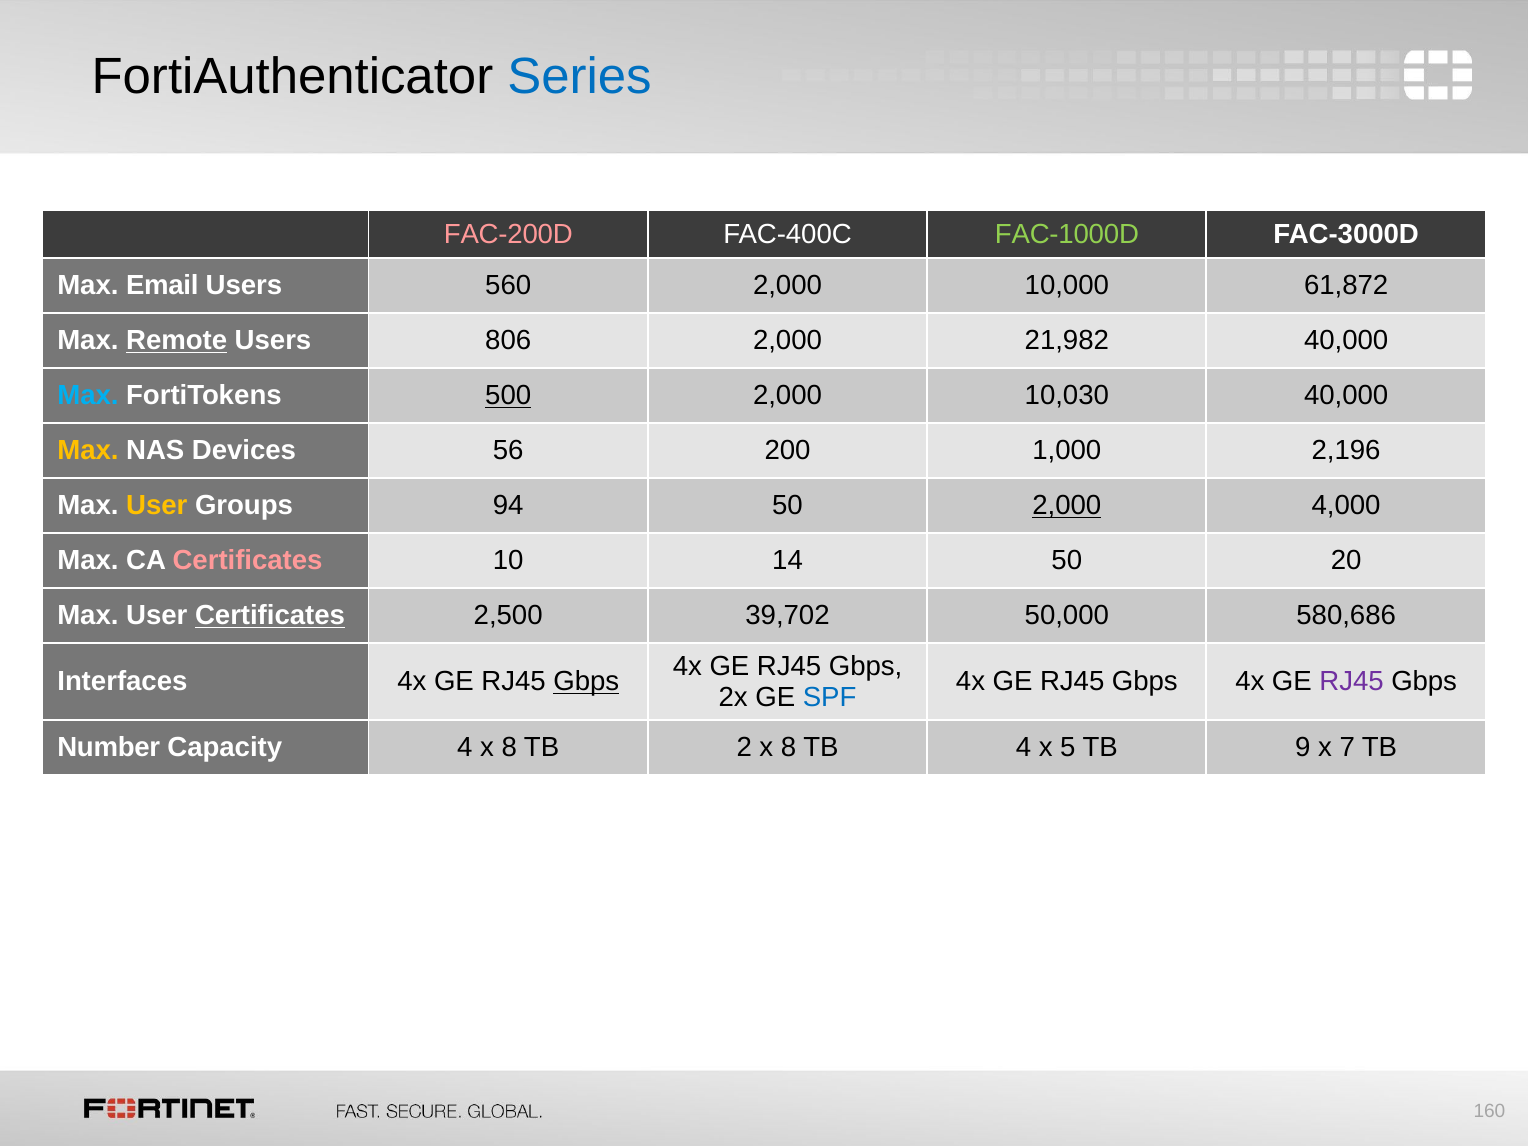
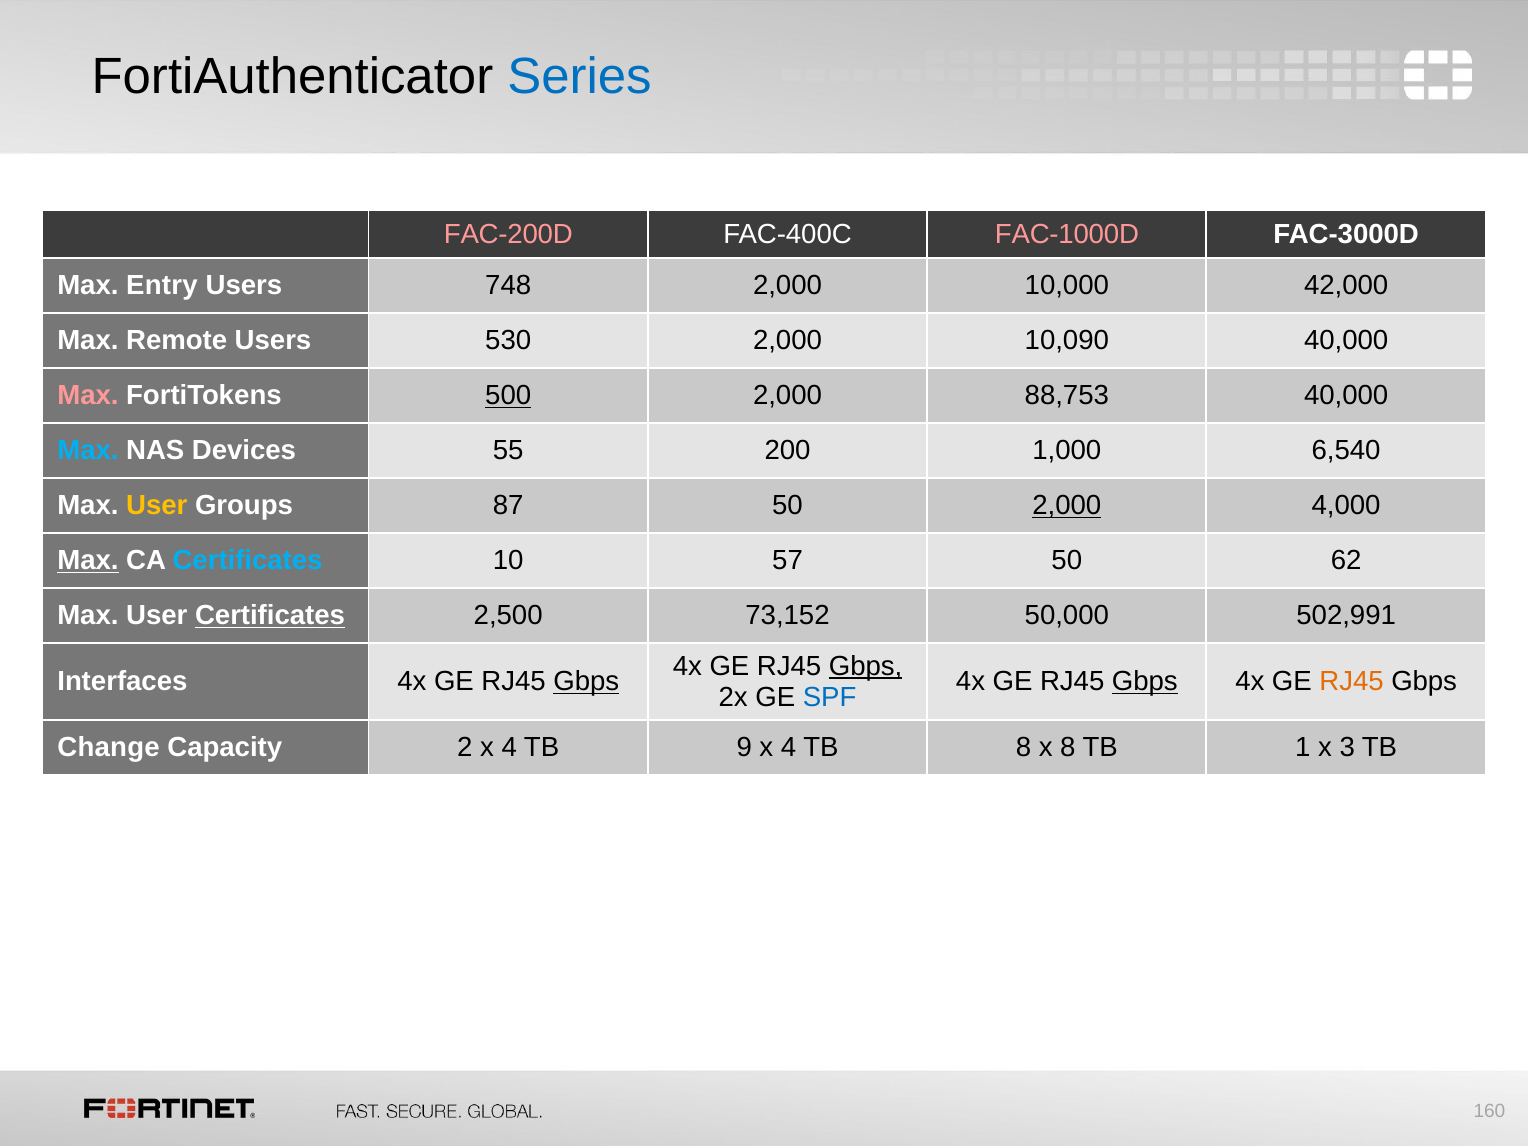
FAC-1000D colour: light green -> pink
Email: Email -> Entry
560: 560 -> 748
61,872: 61,872 -> 42,000
Remote underline: present -> none
806: 806 -> 530
21,982: 21,982 -> 10,090
Max at (88, 396) colour: light blue -> pink
10,030: 10,030 -> 88,753
Max at (88, 451) colour: yellow -> light blue
56: 56 -> 55
2,196: 2,196 -> 6,540
94: 94 -> 87
Max at (88, 561) underline: none -> present
Certificates at (248, 561) colour: pink -> light blue
14: 14 -> 57
20: 20 -> 62
39,702: 39,702 -> 73,152
580,686: 580,686 -> 502,991
Gbps at (866, 666) underline: none -> present
Gbps at (1145, 682) underline: none -> present
RJ45 at (1352, 682) colour: purple -> orange
Number: Number -> Change
Capacity 4: 4 -> 2
8 at (509, 748): 8 -> 4
2: 2 -> 9
8 at (789, 748): 8 -> 4
TB 4: 4 -> 8
x 5: 5 -> 8
9: 9 -> 1
7: 7 -> 3
